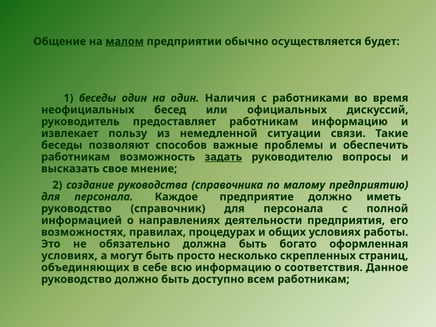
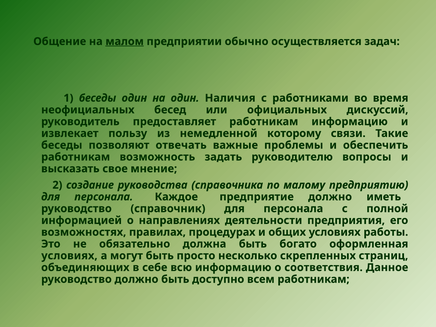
будет: будет -> задач
ситуации: ситуации -> которому
способов: способов -> отвечать
задать underline: present -> none
